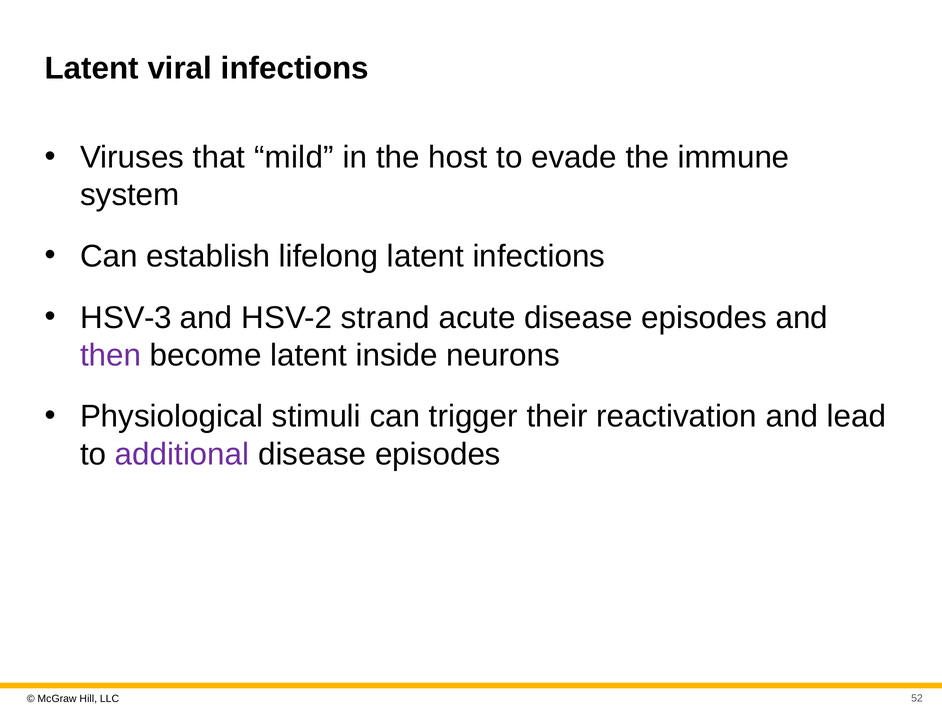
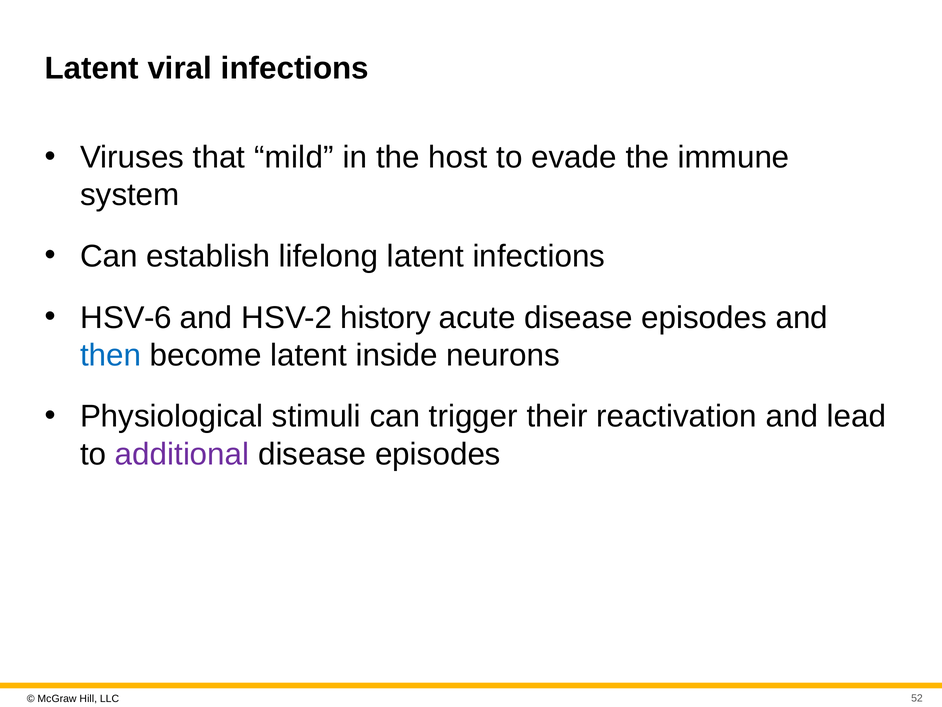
V-3: V-3 -> V-6
strand: strand -> history
then colour: purple -> blue
